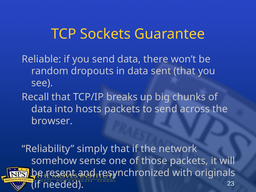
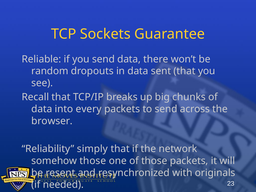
hosts: hosts -> every
somehow sense: sense -> those
